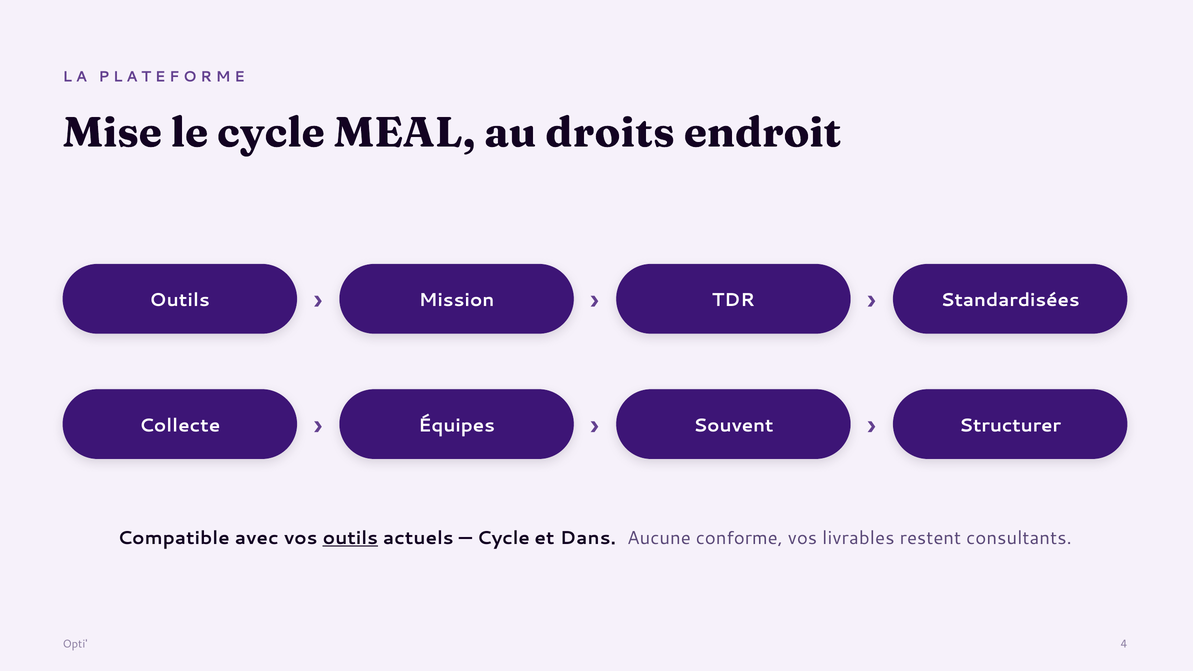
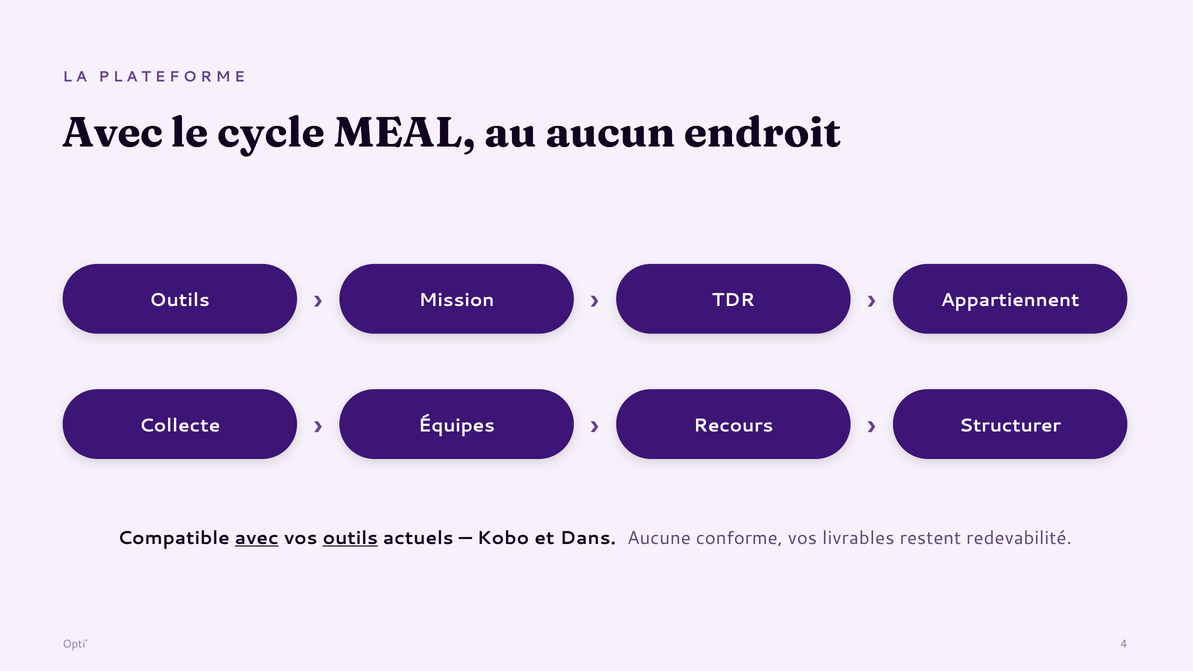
Mise at (112, 133): Mise -> Avec
droits: droits -> aucun
Standardisées: Standardisées -> Appartiennent
Souvent: Souvent -> Recours
avec at (257, 538) underline: none -> present
Cycle at (503, 538): Cycle -> Kobo
consultants: consultants -> redevabilité
